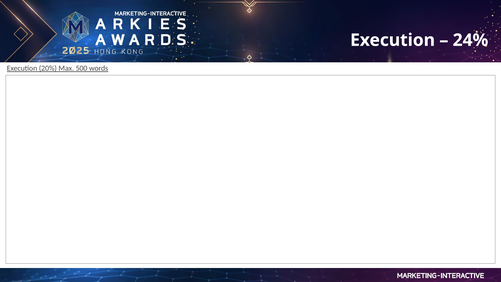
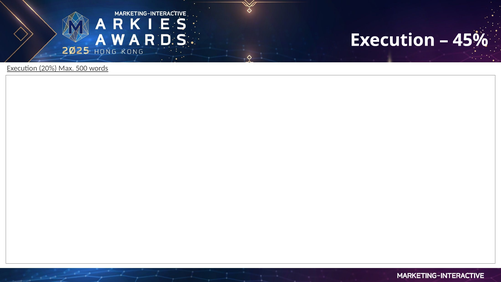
24%: 24% -> 45%
